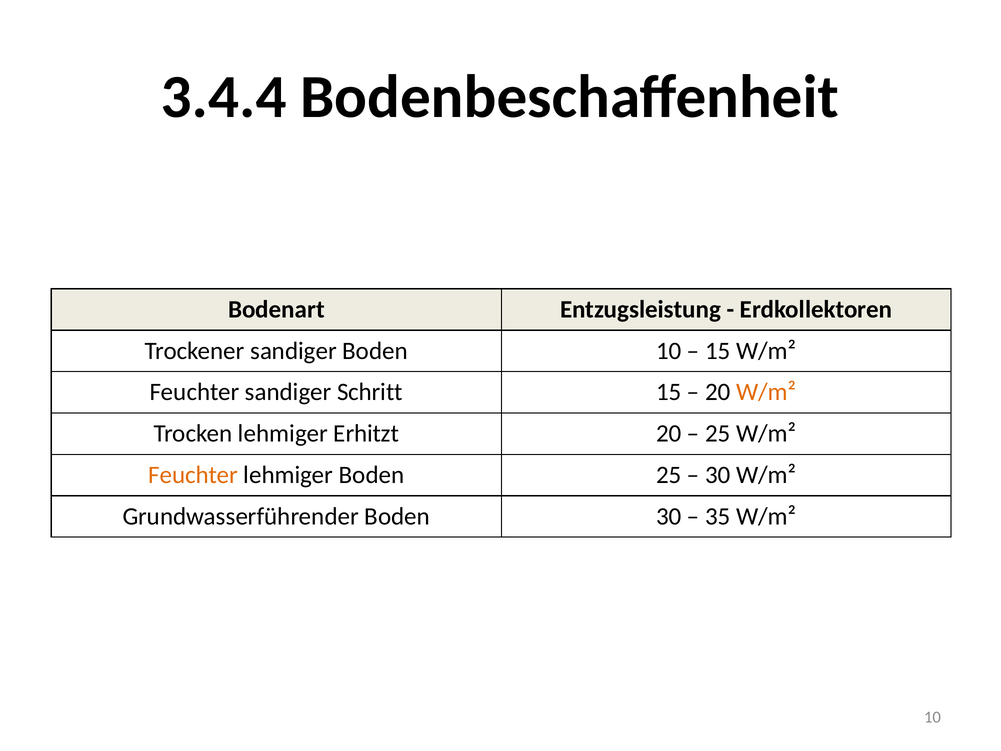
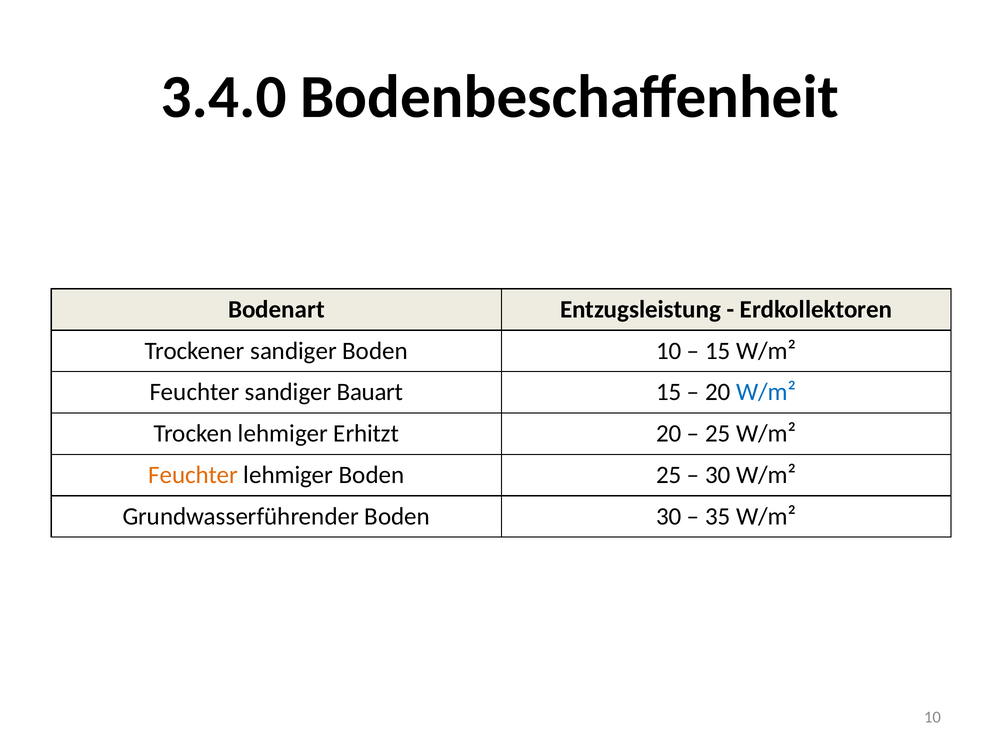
3.4.4: 3.4.4 -> 3.4.0
Schritt: Schritt -> Bauart
W/m² at (766, 392) colour: orange -> blue
